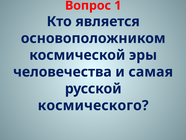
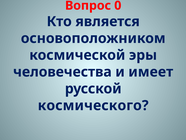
1: 1 -> 0
самая: самая -> имеет
